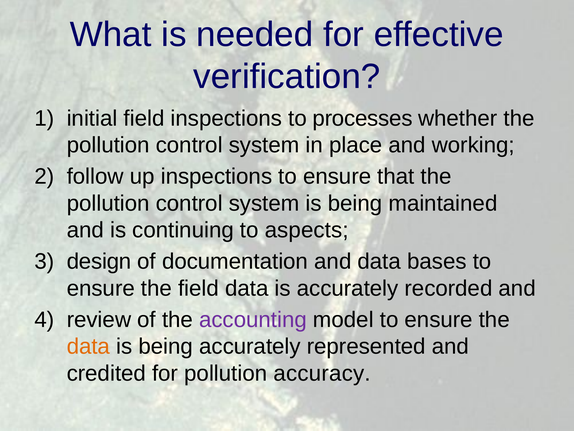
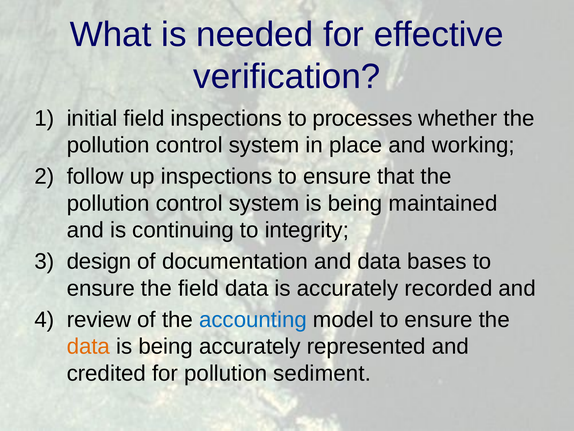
aspects: aspects -> integrity
accounting colour: purple -> blue
accuracy: accuracy -> sediment
